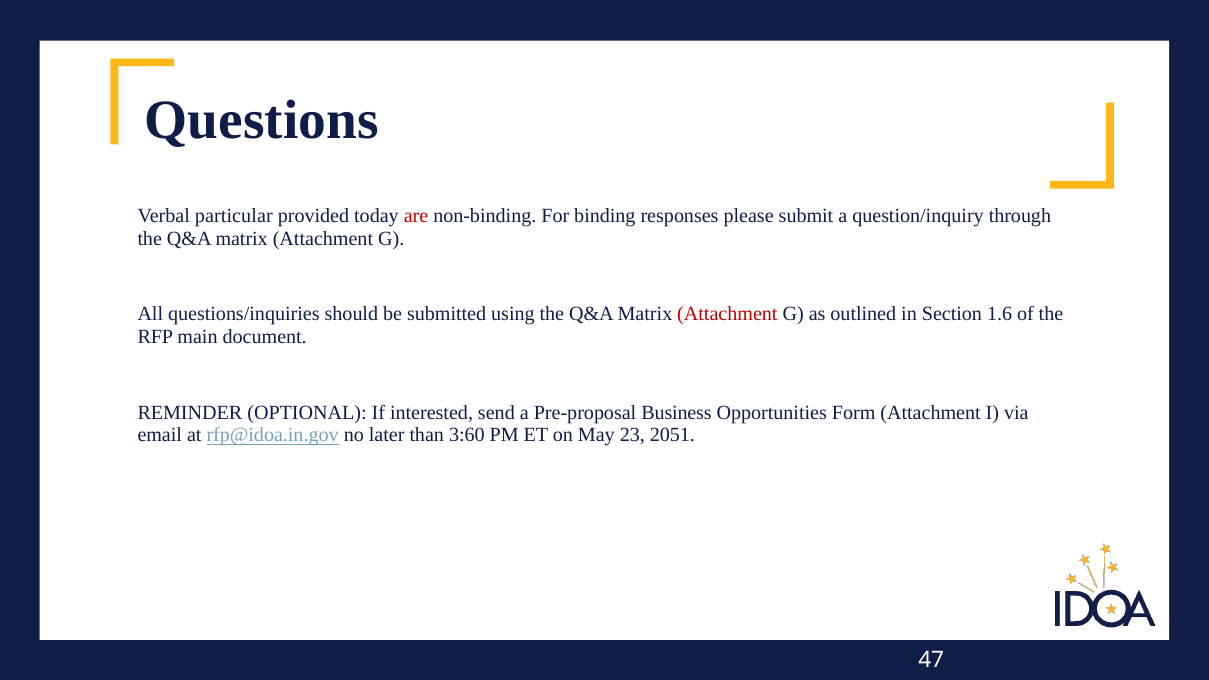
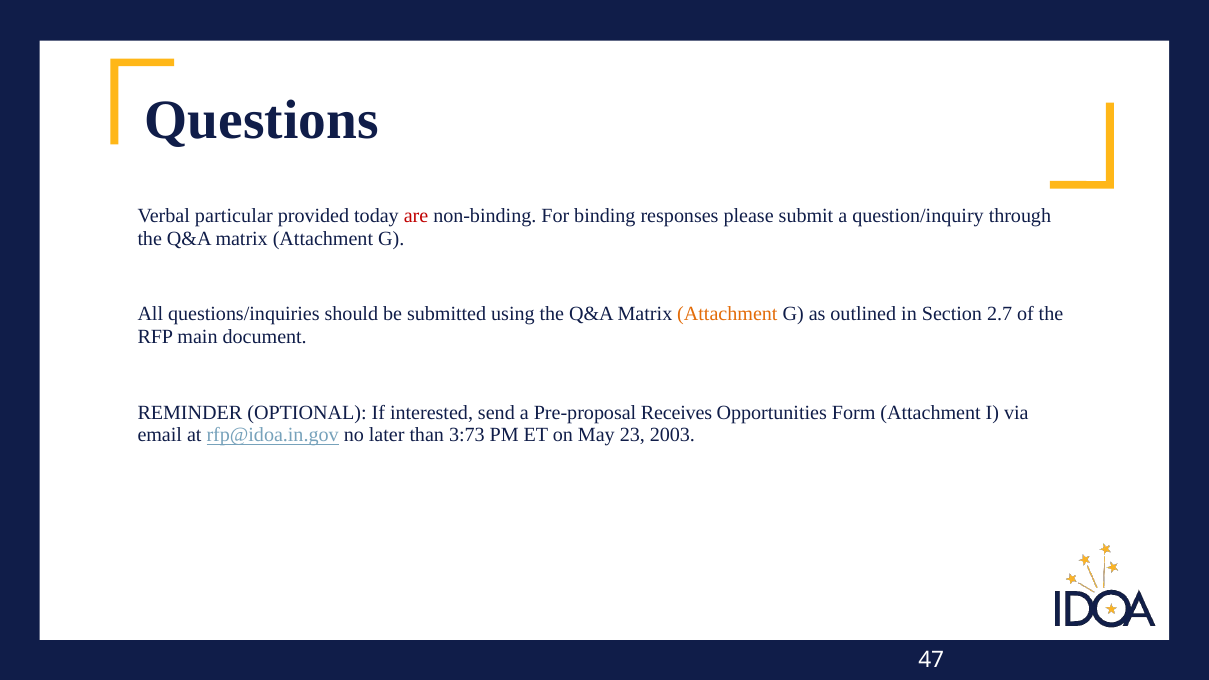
Attachment at (727, 314) colour: red -> orange
1.6: 1.6 -> 2.7
Business: Business -> Receives
3:60: 3:60 -> 3:73
2051: 2051 -> 2003
